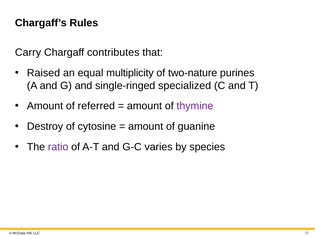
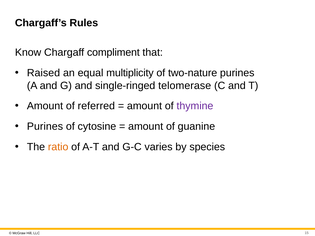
Carry: Carry -> Know
contributes: contributes -> compliment
specialized: specialized -> telomerase
Destroy at (45, 127): Destroy -> Purines
ratio colour: purple -> orange
